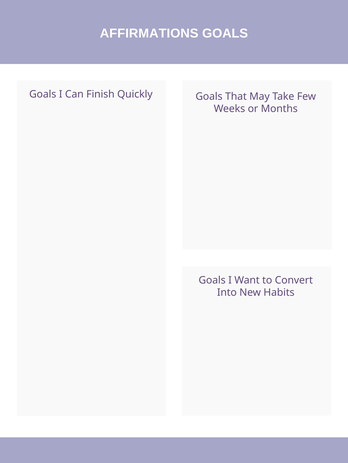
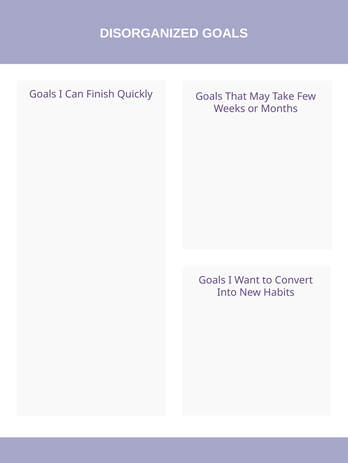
AFFIRMATIONS: AFFIRMATIONS -> DISORGANIZED
